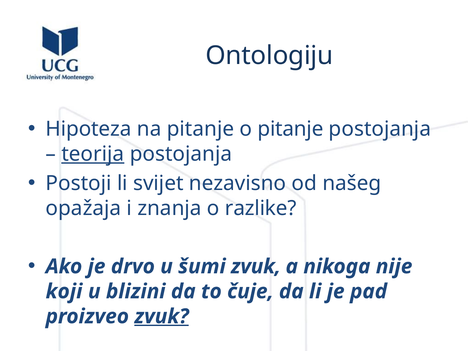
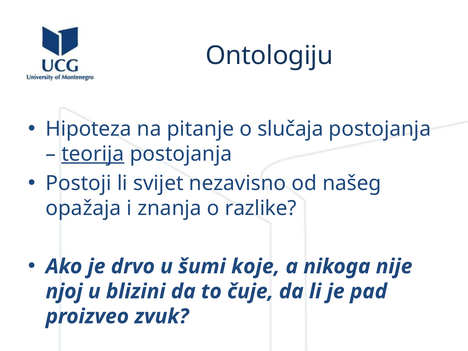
o pitanje: pitanje -> slučaja
šumi zvuk: zvuk -> koje
koji: koji -> njoj
zvuk at (162, 316) underline: present -> none
